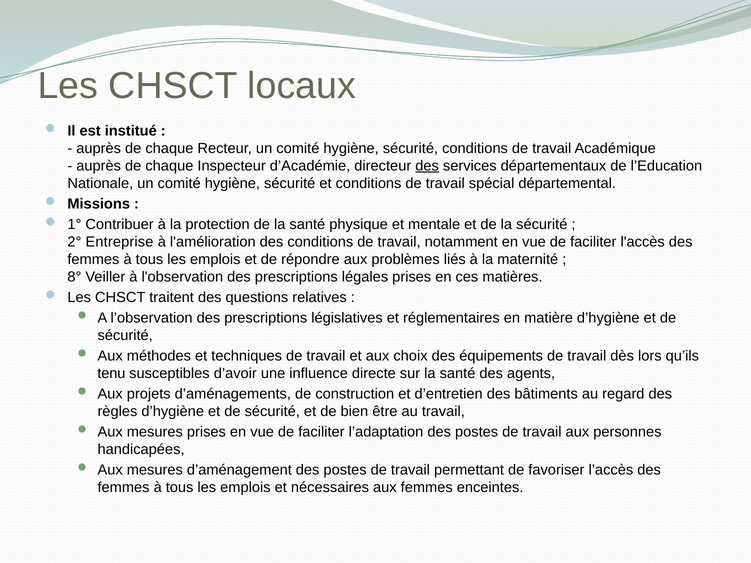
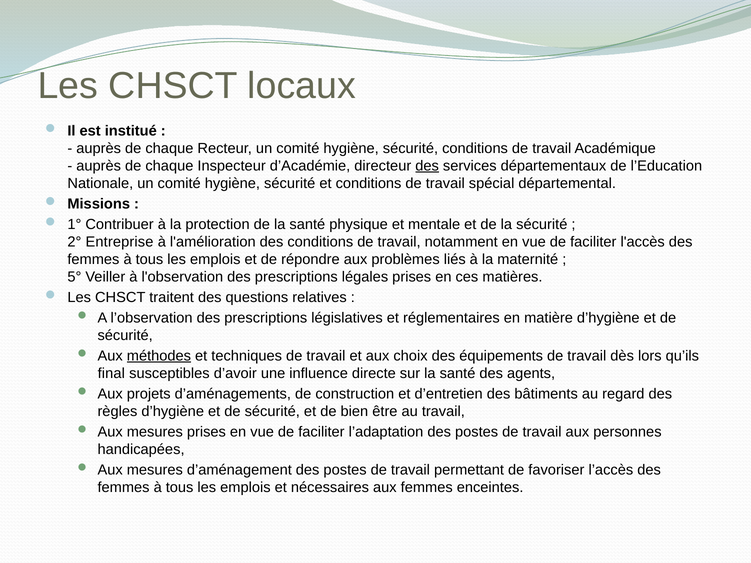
8°: 8° -> 5°
méthodes underline: none -> present
tenu: tenu -> final
